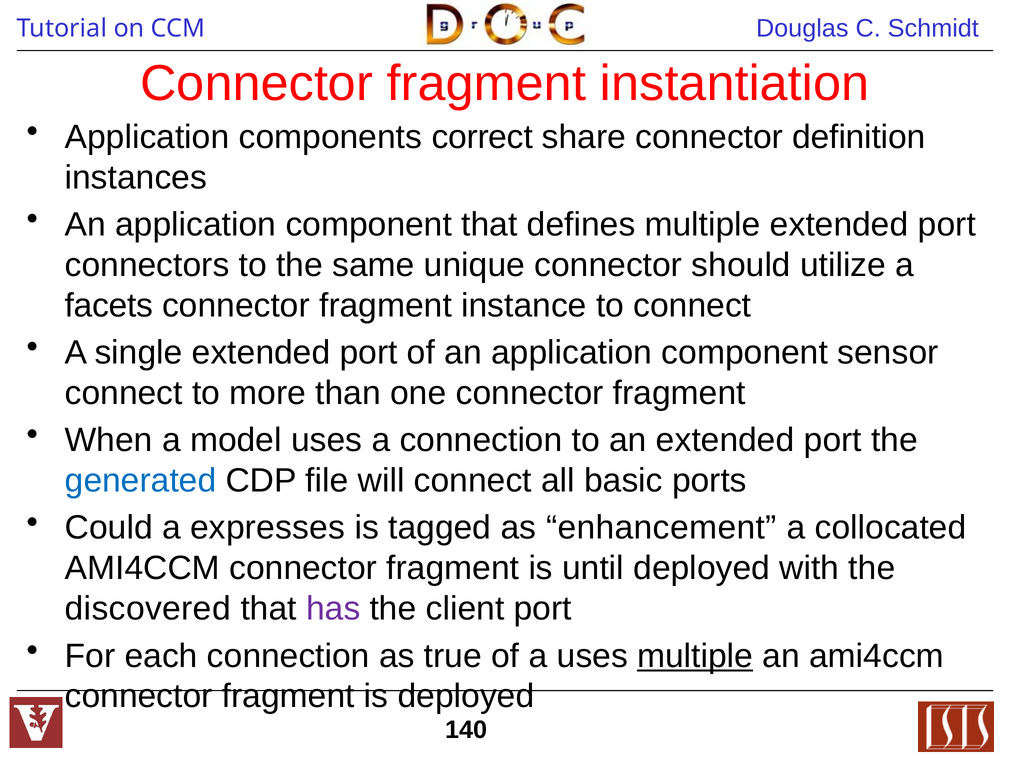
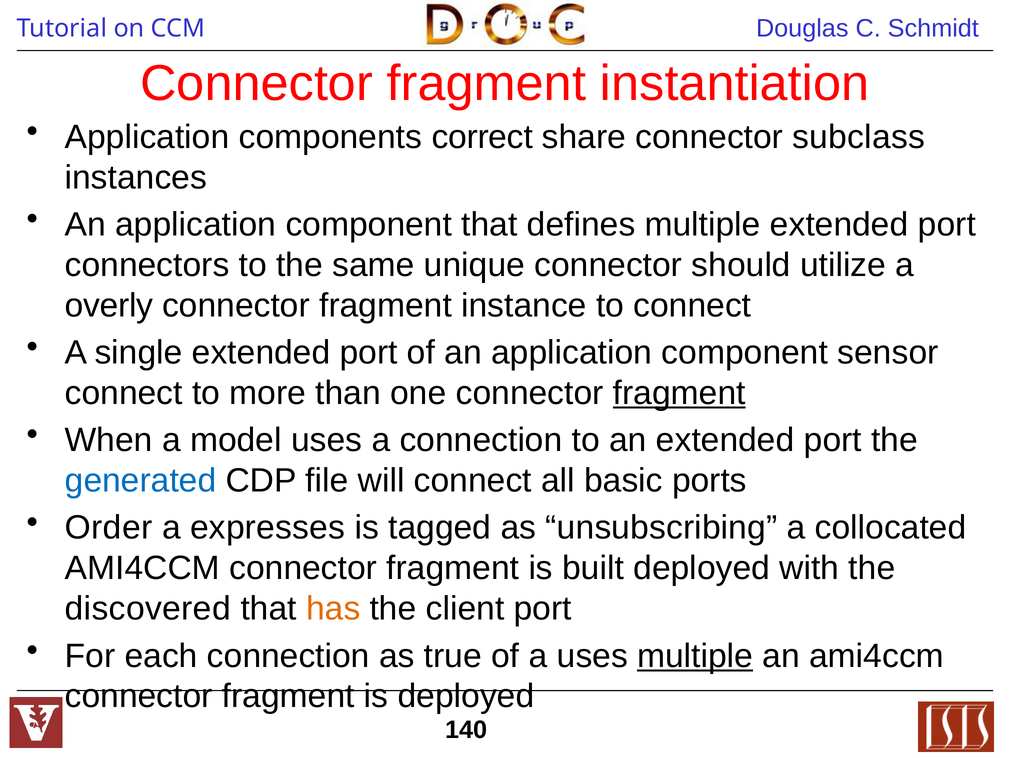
definition: definition -> subclass
facets: facets -> overly
fragment at (679, 393) underline: none -> present
Could: Could -> Order
enhancement: enhancement -> unsubscribing
until: until -> built
has colour: purple -> orange
